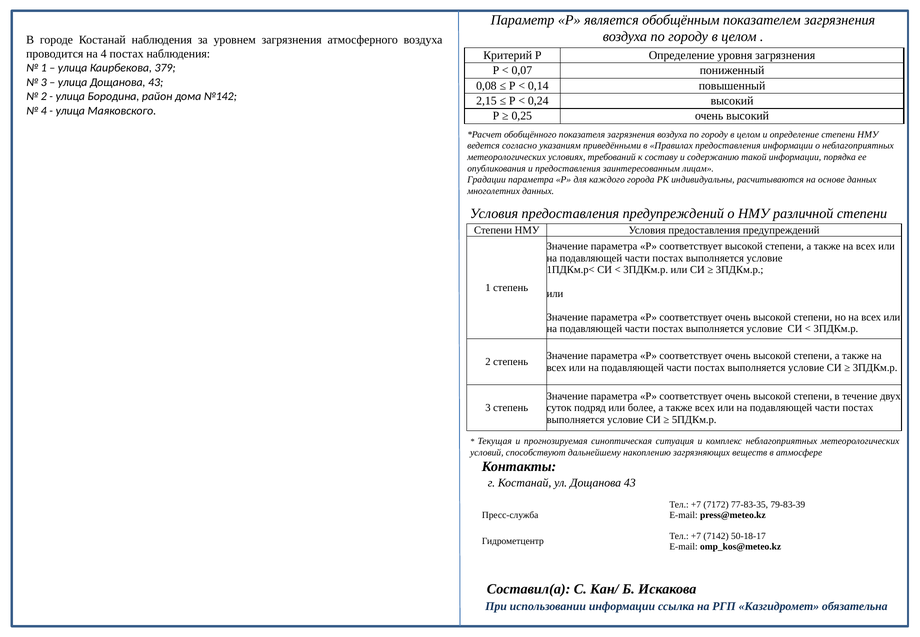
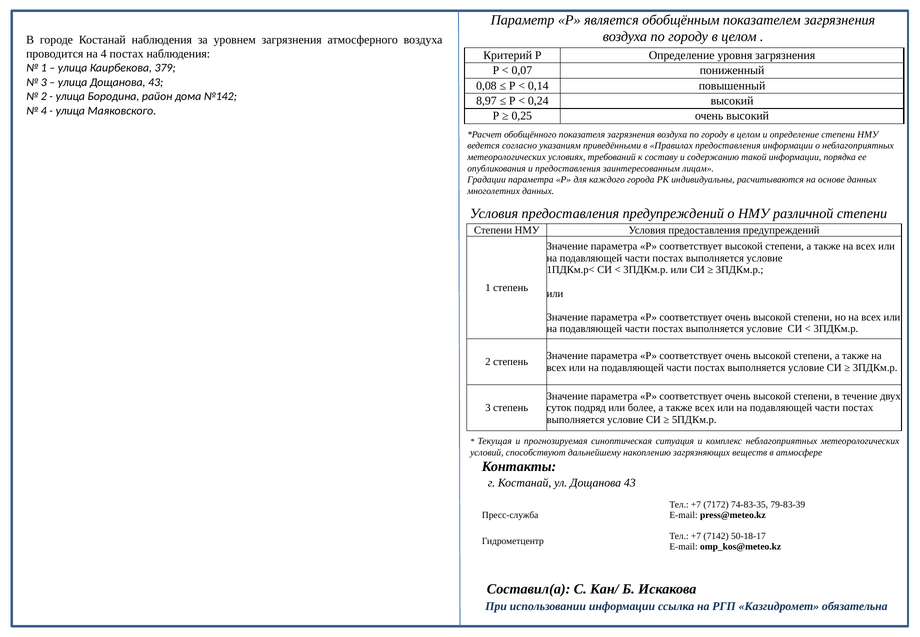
2,15: 2,15 -> 8,97
77-83-35: 77-83-35 -> 74-83-35
